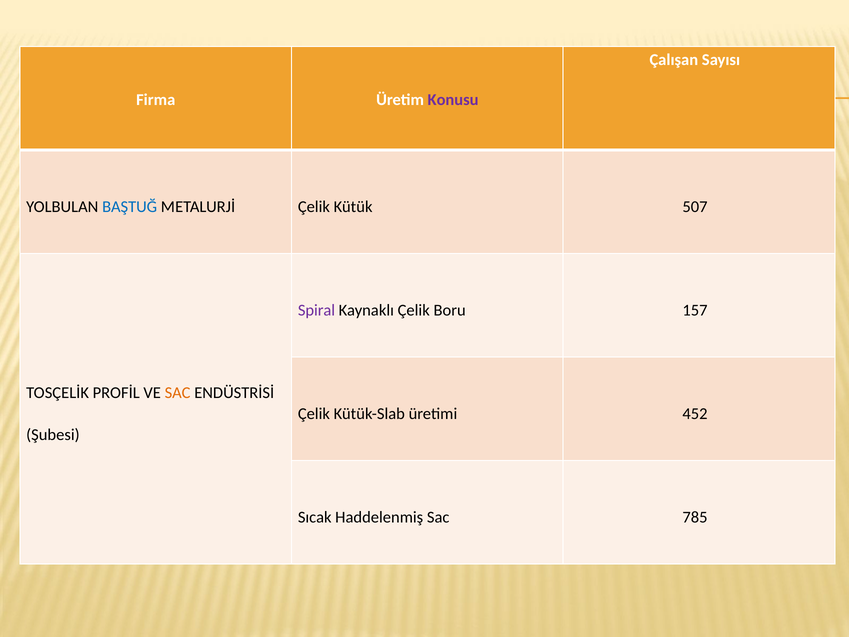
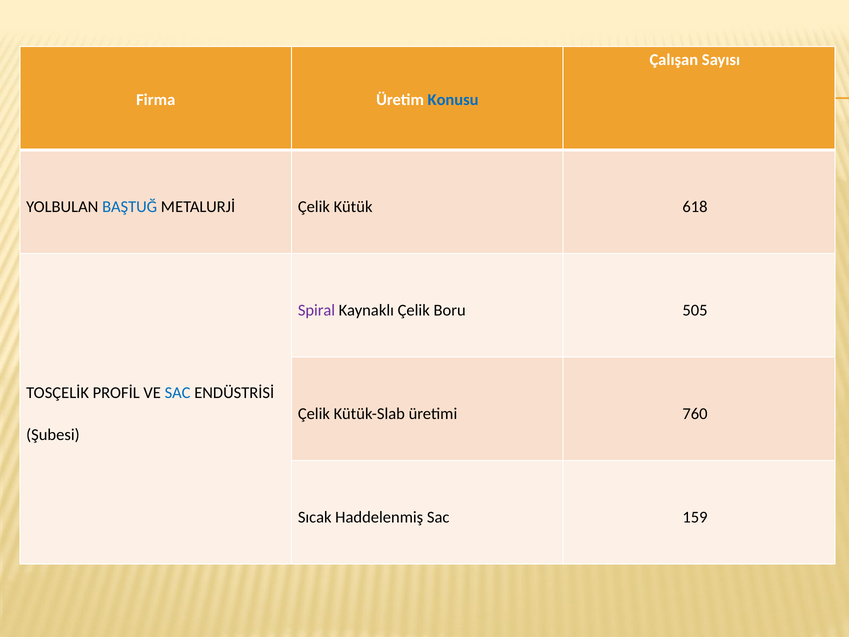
Konusu colour: purple -> blue
507: 507 -> 618
157: 157 -> 505
SAC at (178, 393) colour: orange -> blue
452: 452 -> 760
785: 785 -> 159
